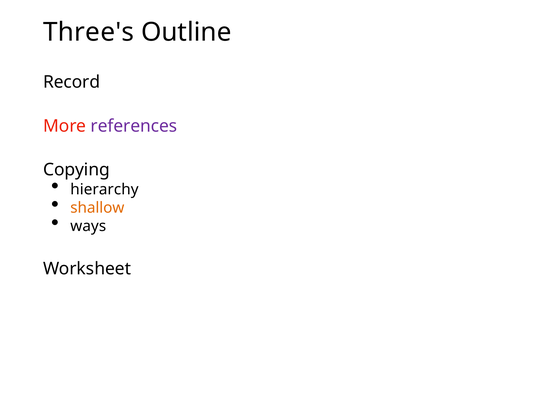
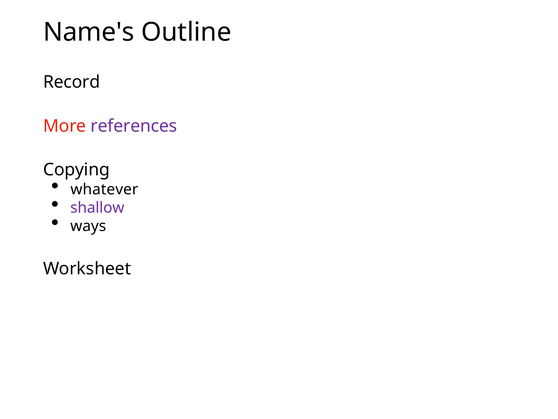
Three's: Three's -> Name's
hierarchy: hierarchy -> whatever
shallow colour: orange -> purple
